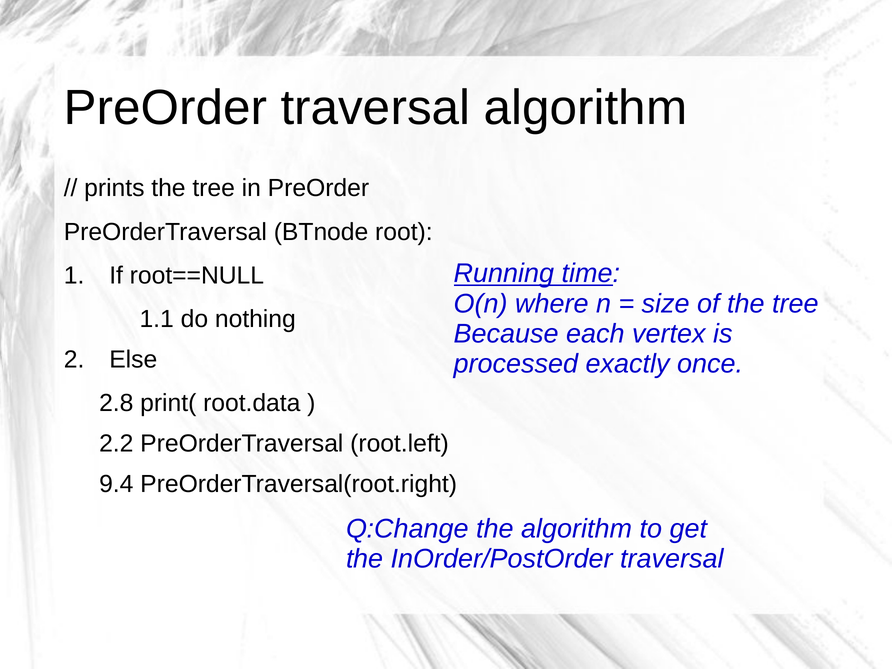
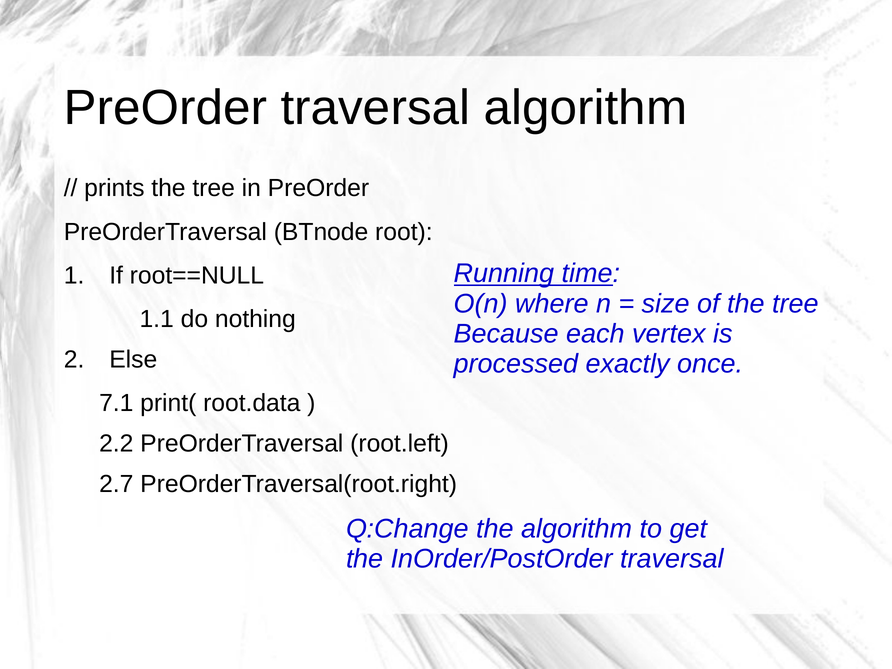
2.8: 2.8 -> 7.1
9.4: 9.4 -> 2.7
